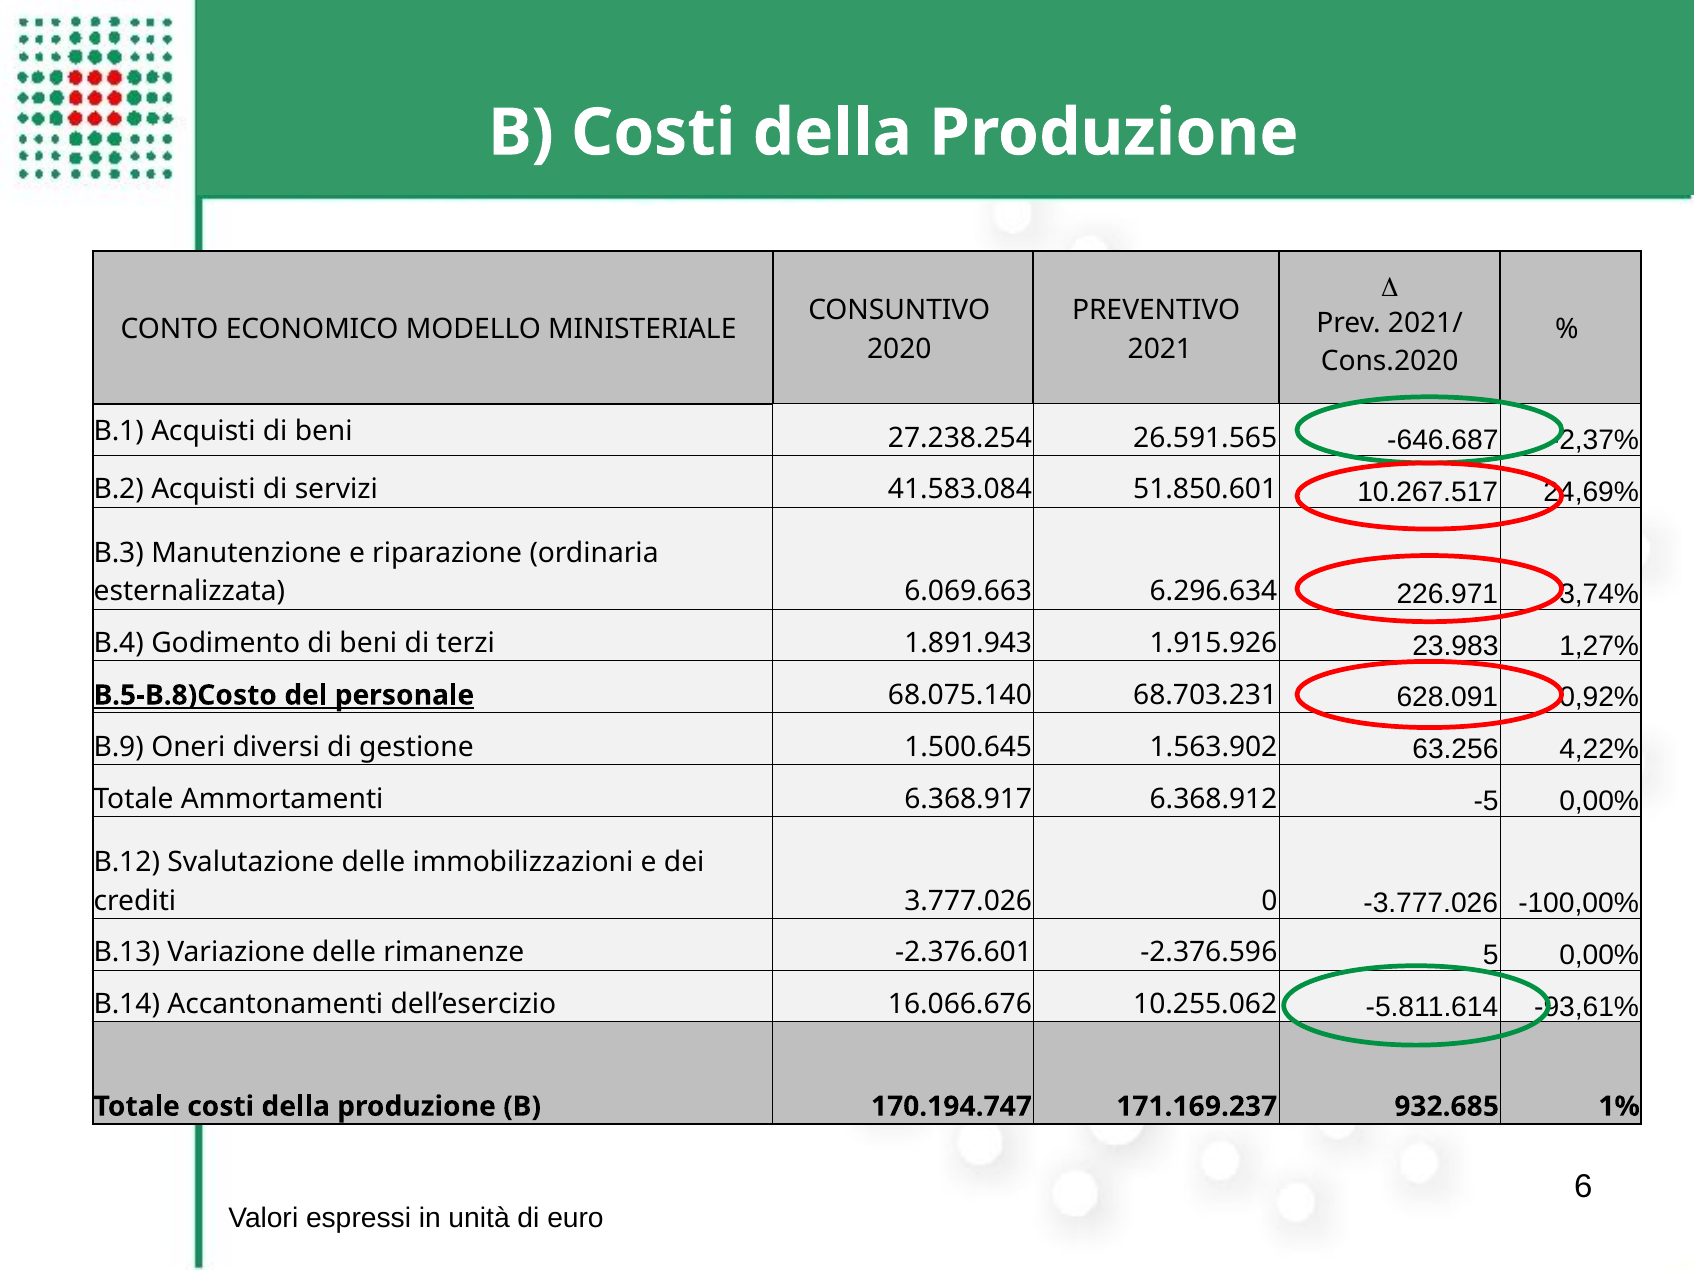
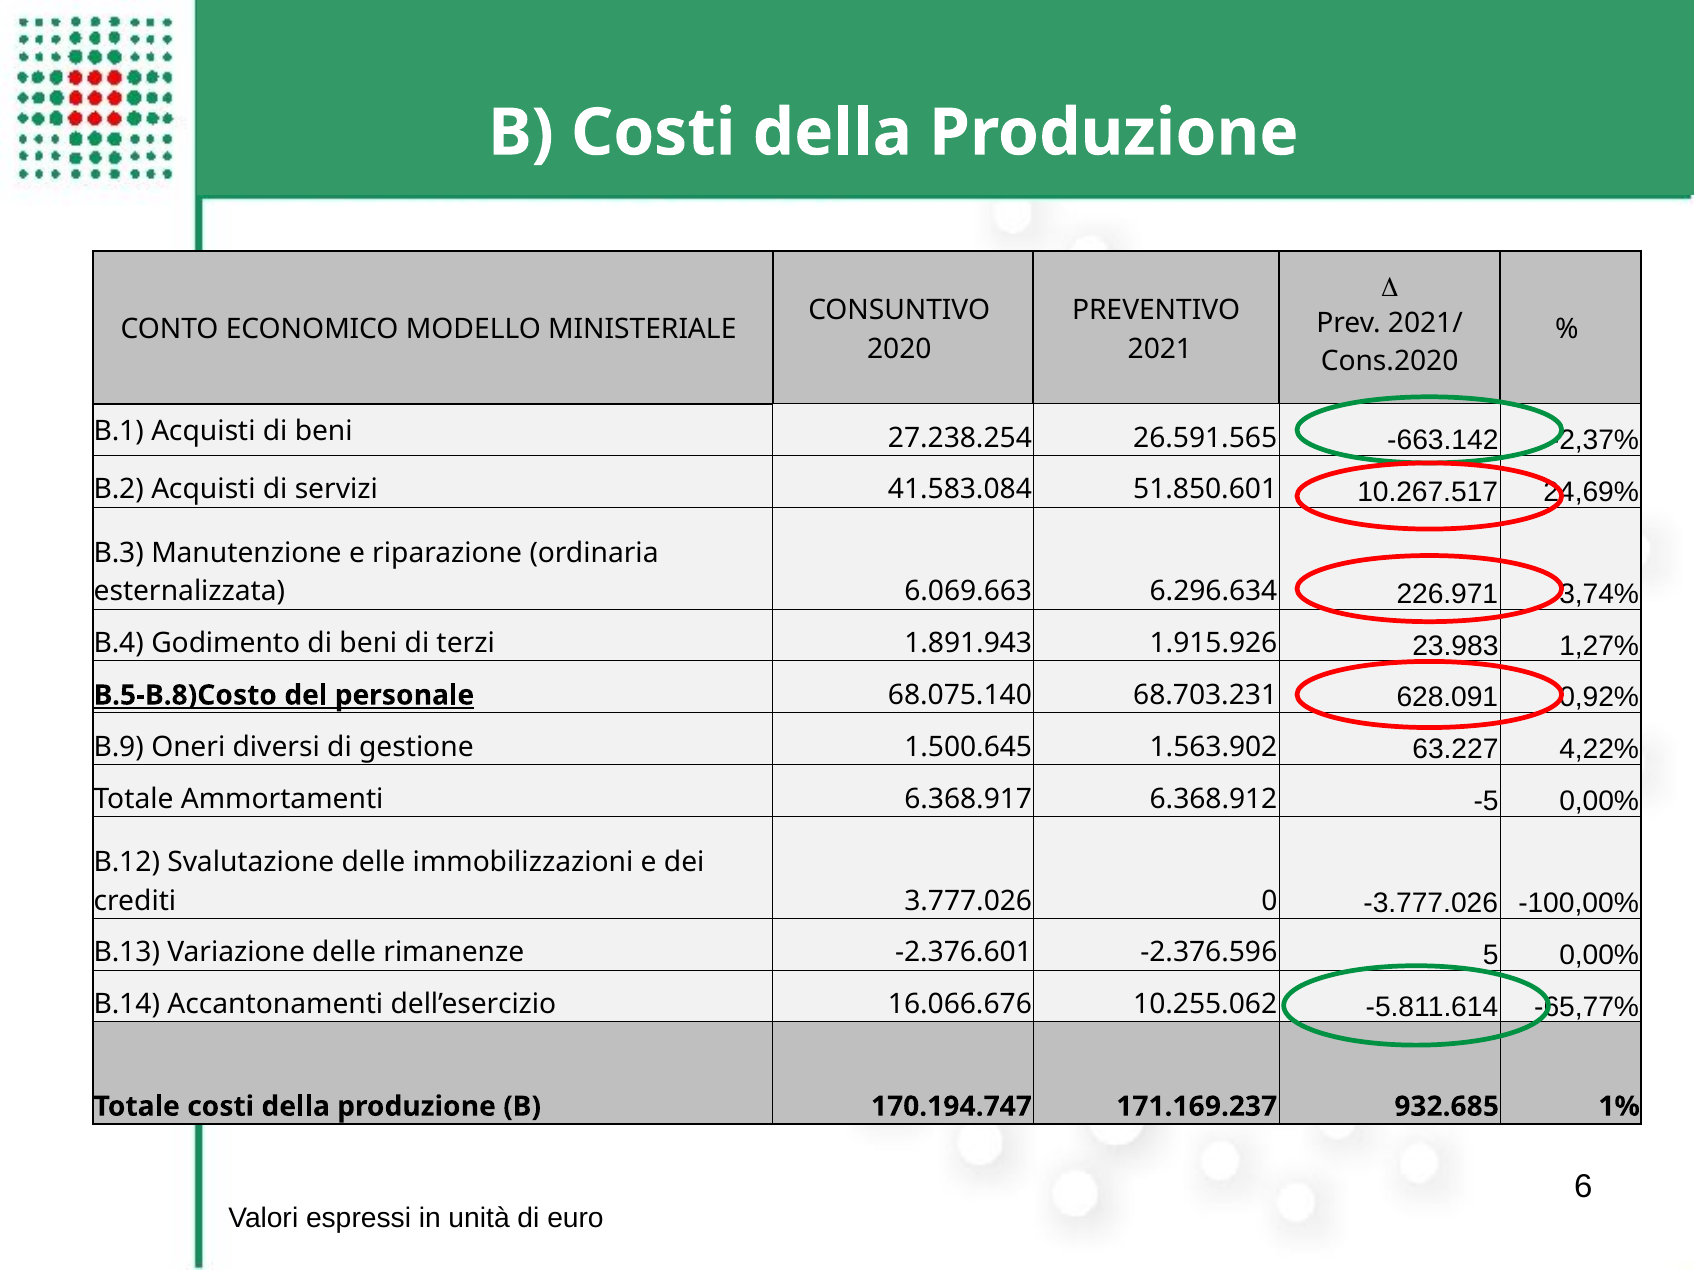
-646.687: -646.687 -> -663.142
63.256: 63.256 -> 63.227
-93,61%: -93,61% -> -65,77%
